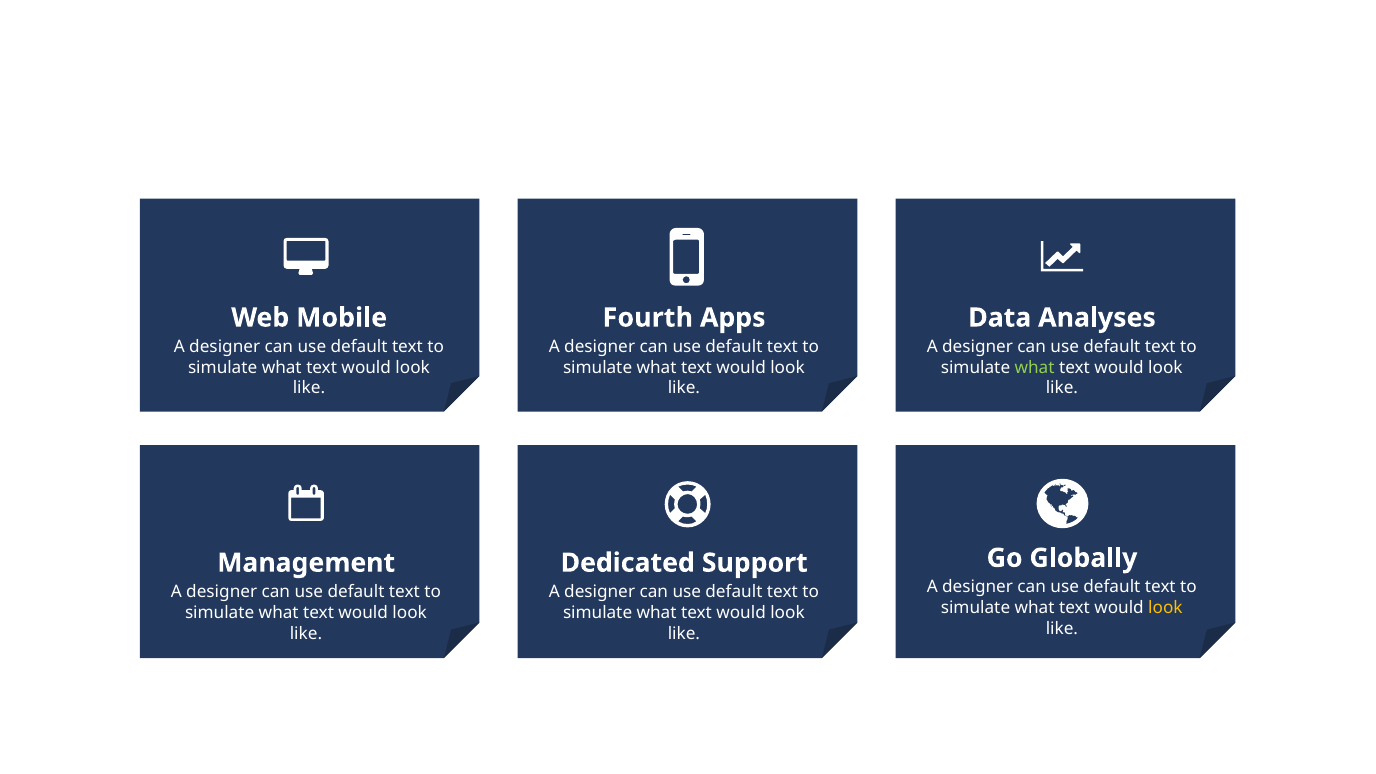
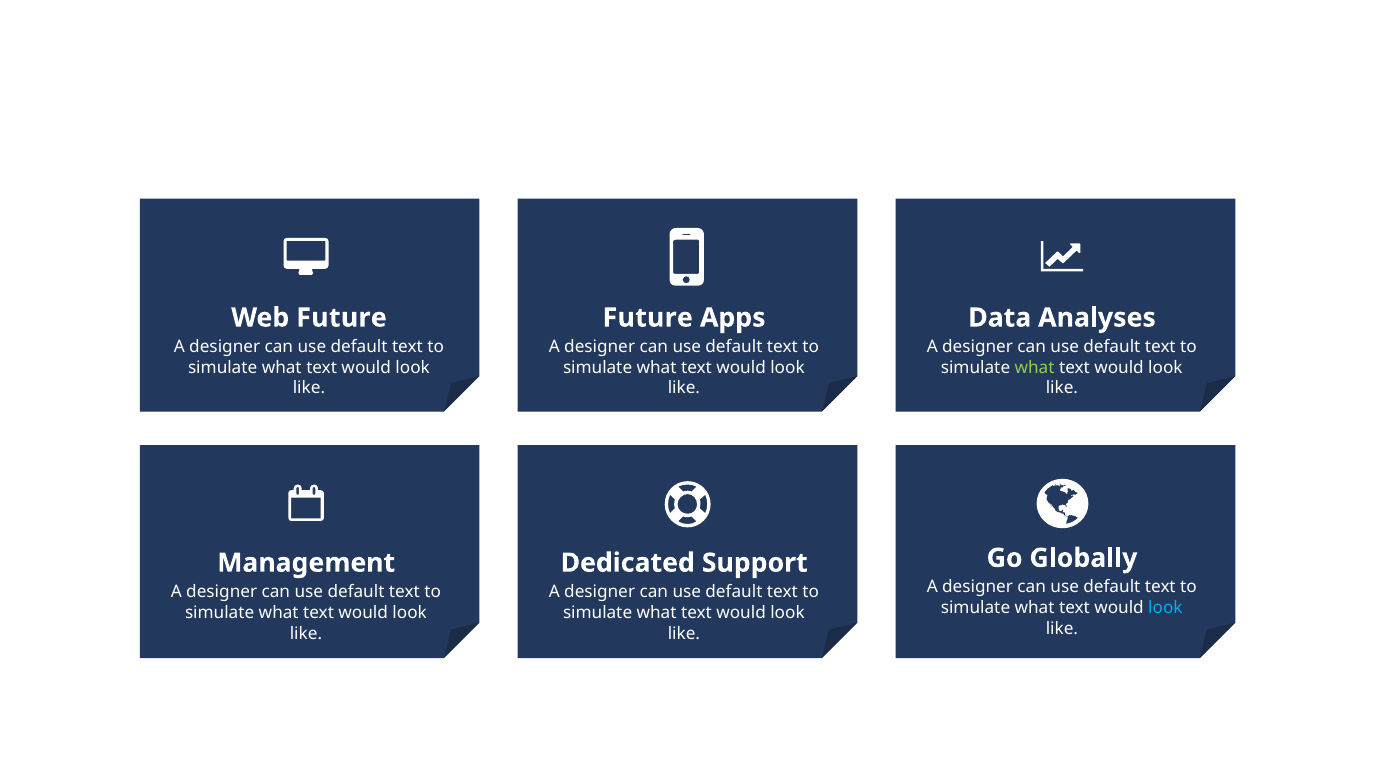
Web Mobile: Mobile -> Future
Fourth at (648, 318): Fourth -> Future
look at (1165, 608) colour: yellow -> light blue
